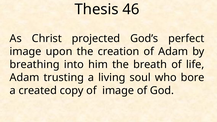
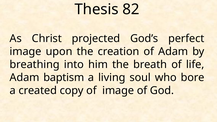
46: 46 -> 82
trusting: trusting -> baptism
